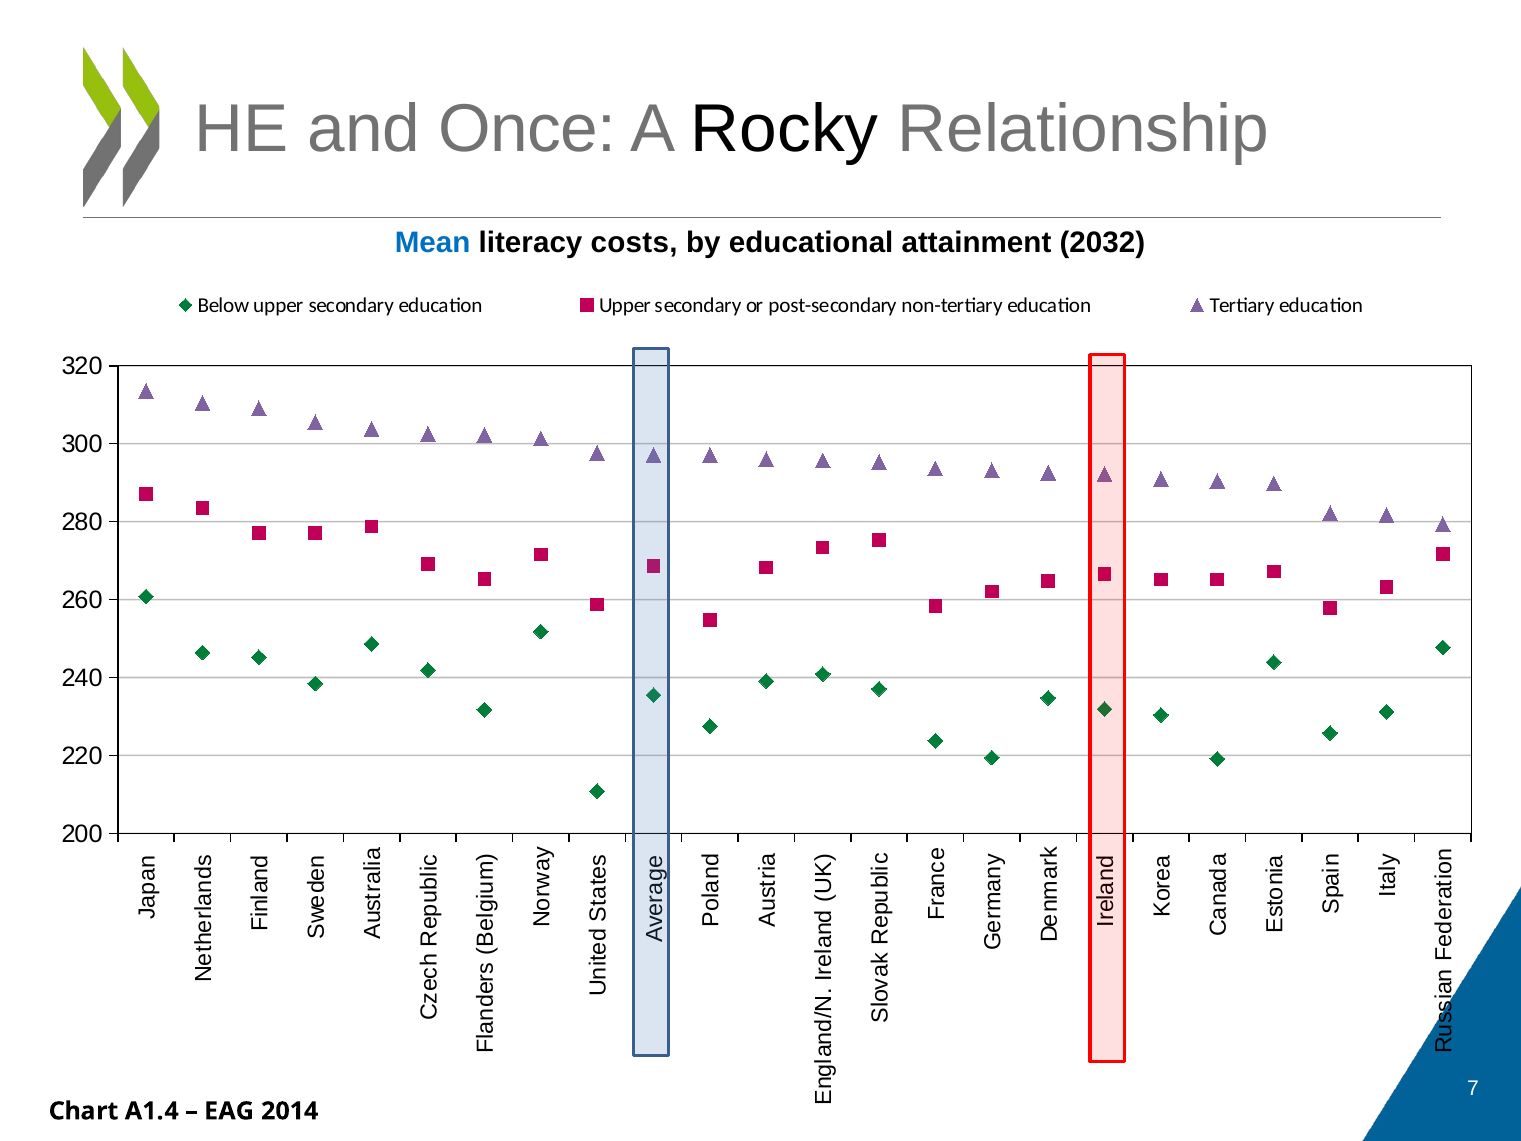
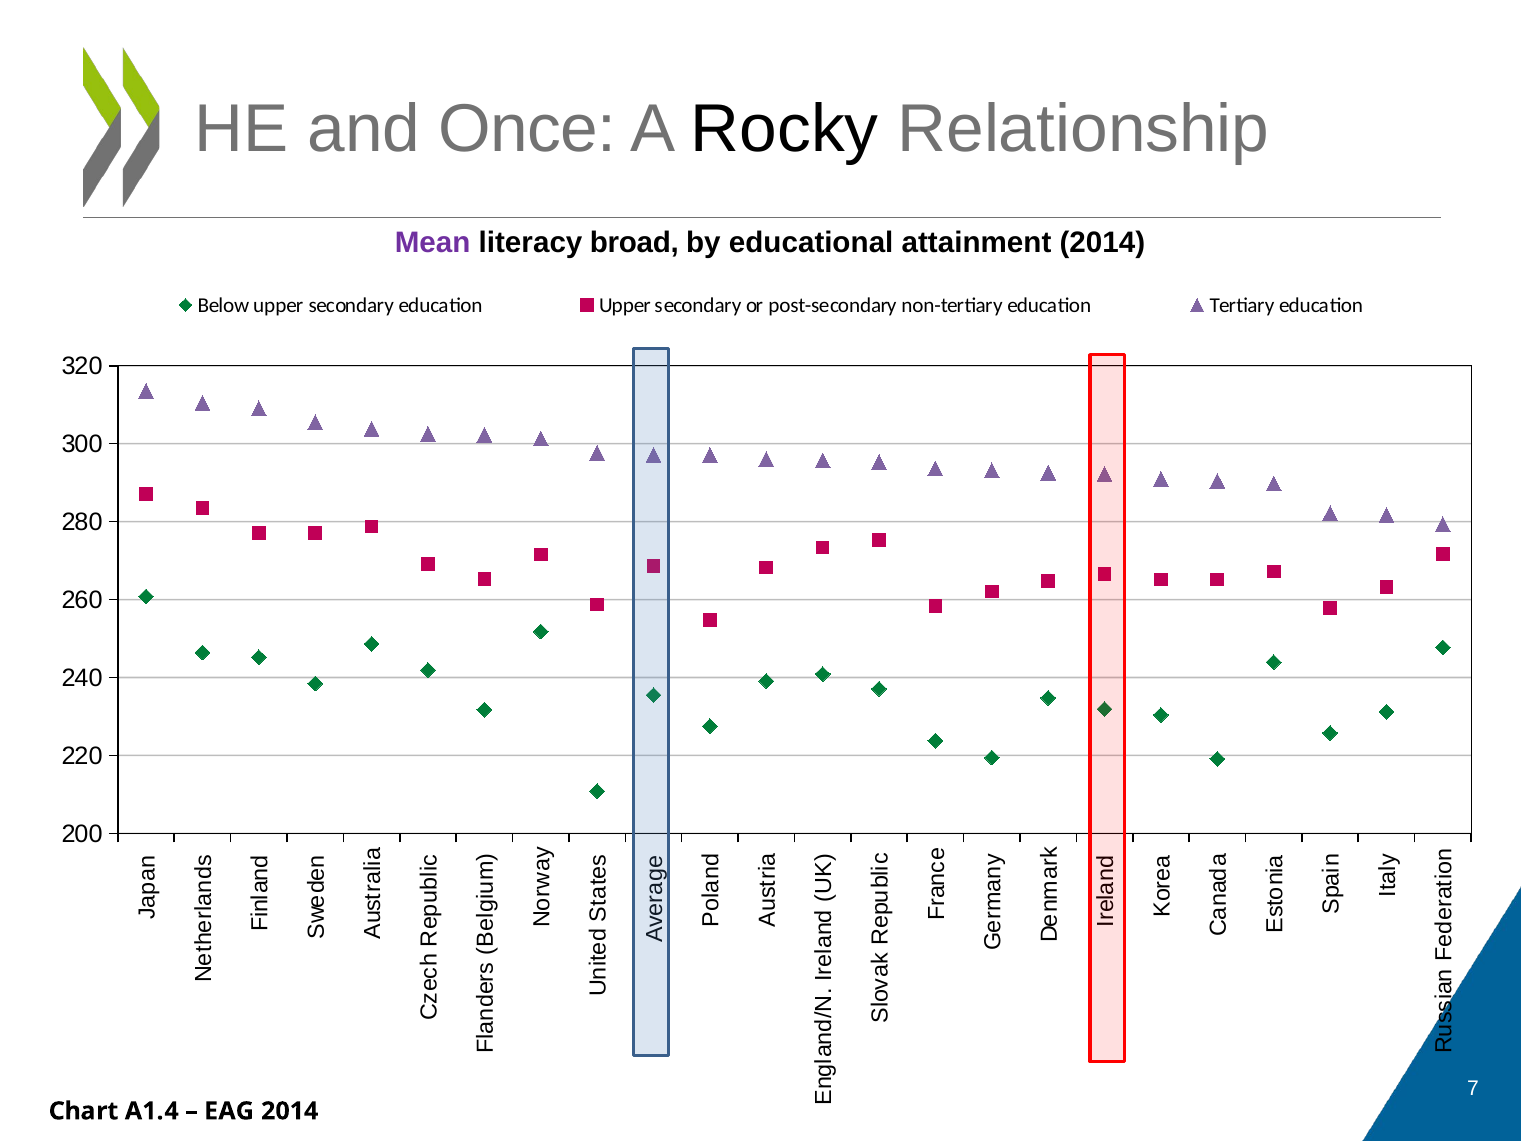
Mean colour: blue -> purple
costs: costs -> broad
attainment 2032: 2032 -> 2014
